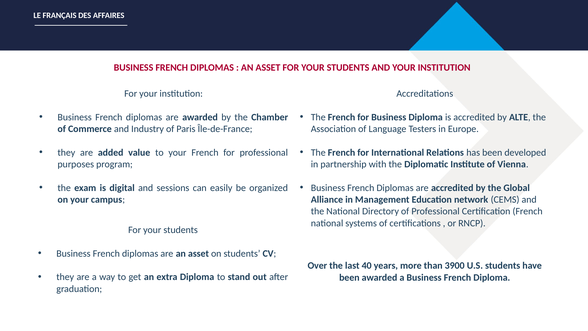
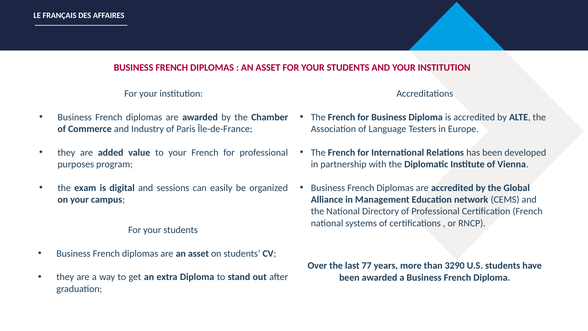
40: 40 -> 77
3900: 3900 -> 3290
